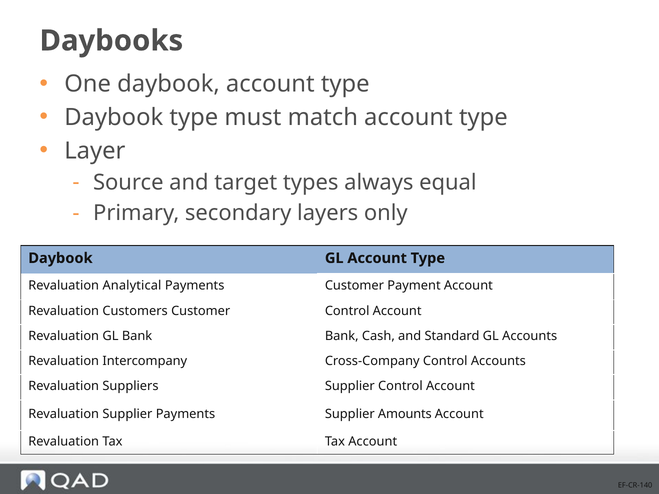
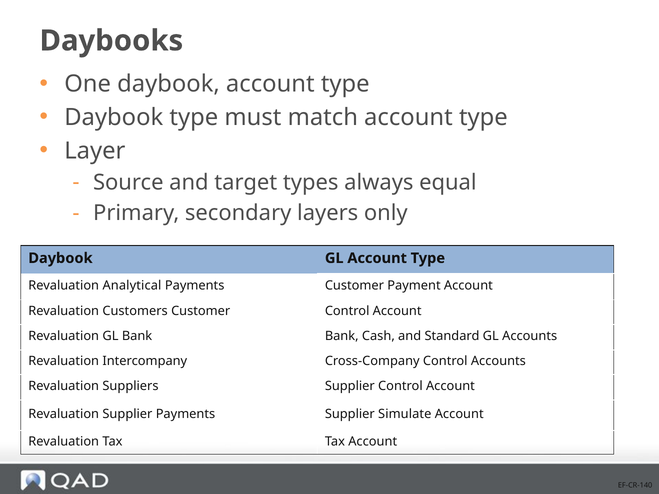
Amounts: Amounts -> Simulate
